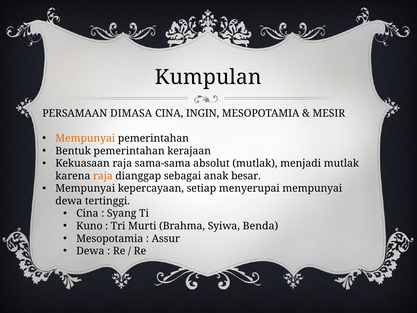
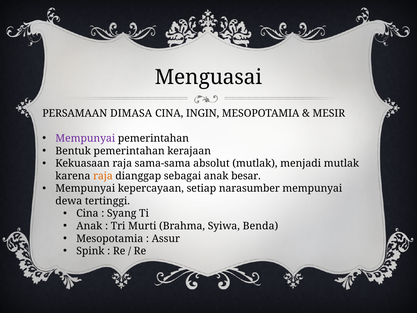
Kumpulan: Kumpulan -> Menguasai
Mempunyai at (85, 138) colour: orange -> purple
menyerupai: menyerupai -> narasumber
Kuno at (89, 226): Kuno -> Anak
Dewa at (90, 251): Dewa -> Spink
